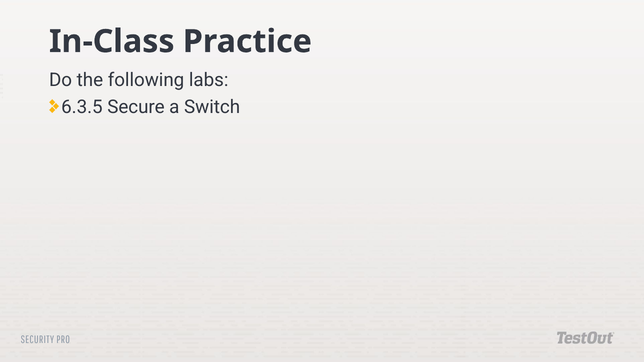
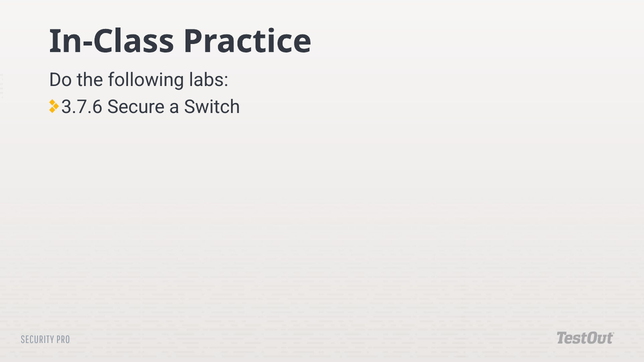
6.3.5: 6.3.5 -> 3.7.6
